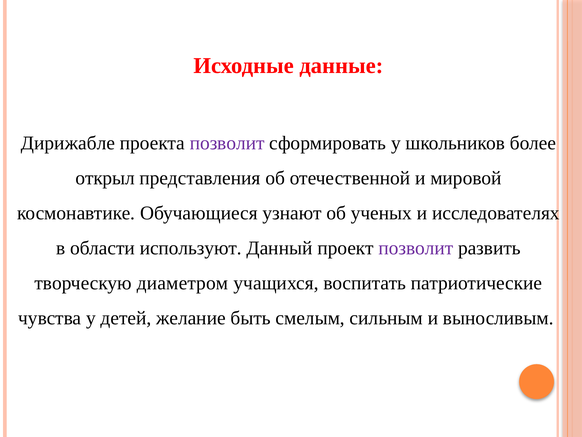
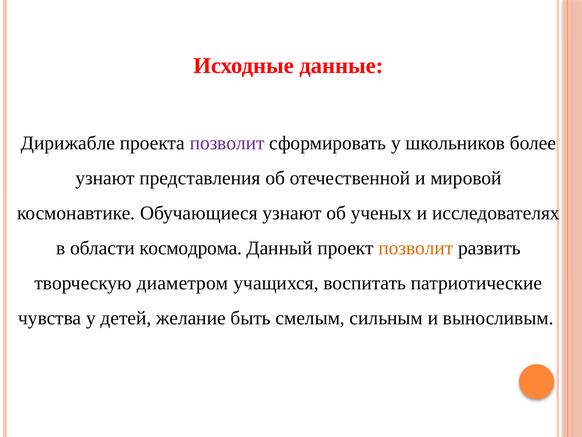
открыл at (105, 178): открыл -> узнают
используют: используют -> космодрома
позволит at (416, 248) colour: purple -> orange
